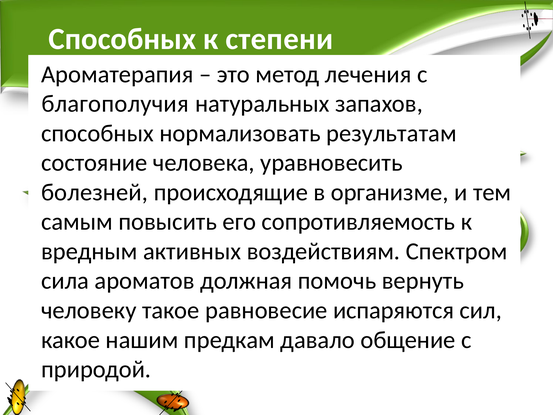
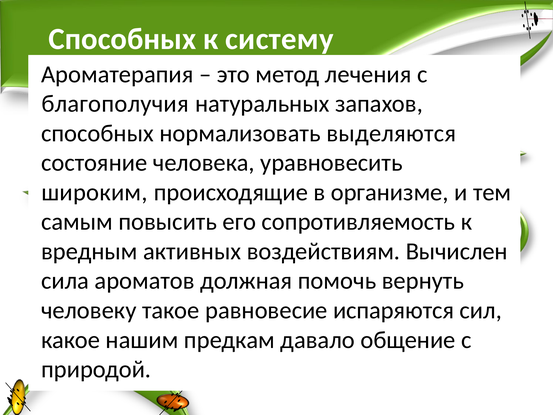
степени: степени -> систему
результатам: результатам -> выделяются
болезней: болезней -> широким
Спектром: Спектром -> Вычислен
